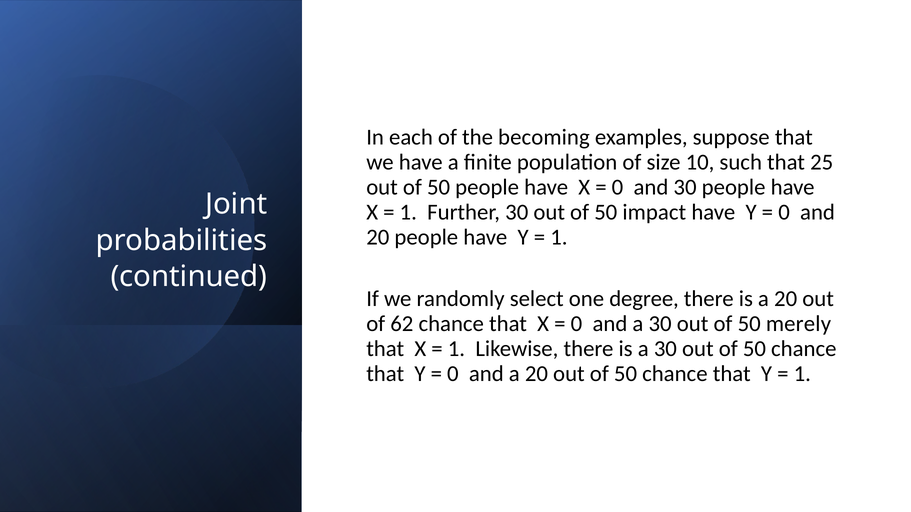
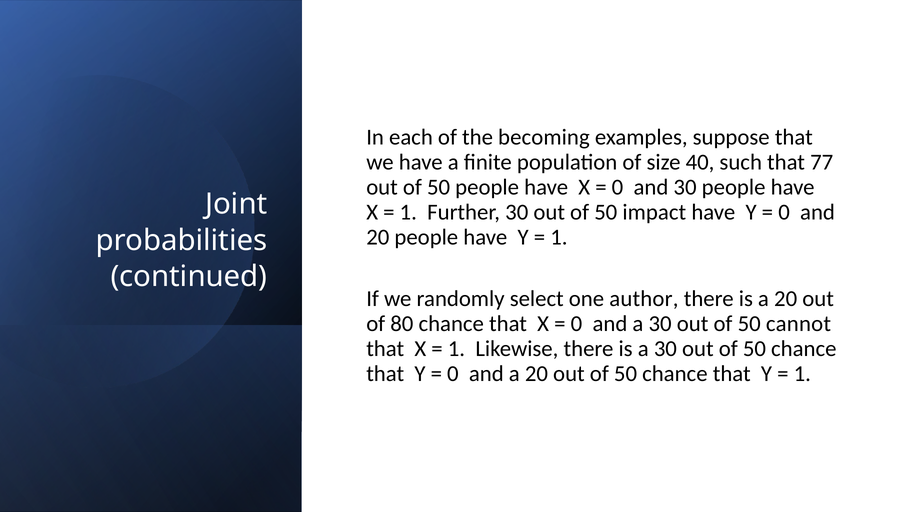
10: 10 -> 40
25: 25 -> 77
degree: degree -> author
62: 62 -> 80
merely: merely -> cannot
